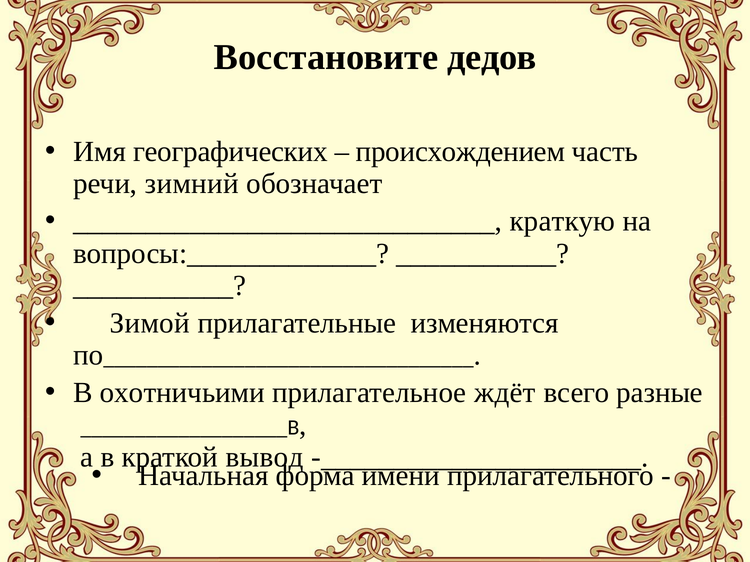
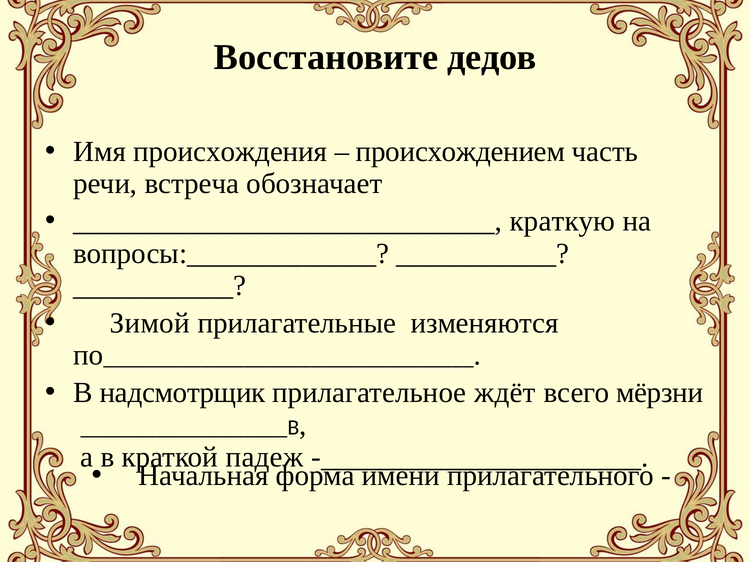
географических: географических -> происхождения
зимний: зимний -> встреча
охотничьими: охотничьими -> надсмотрщик
разные: разные -> мёрзни
вывод: вывод -> падеж
